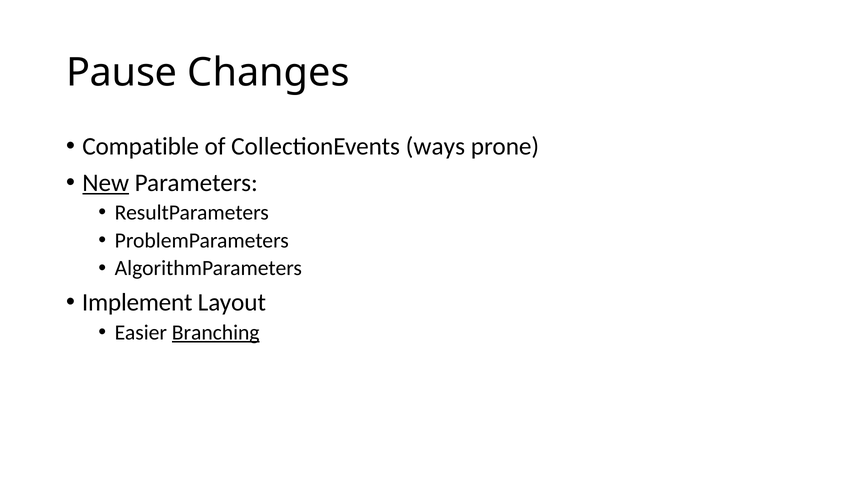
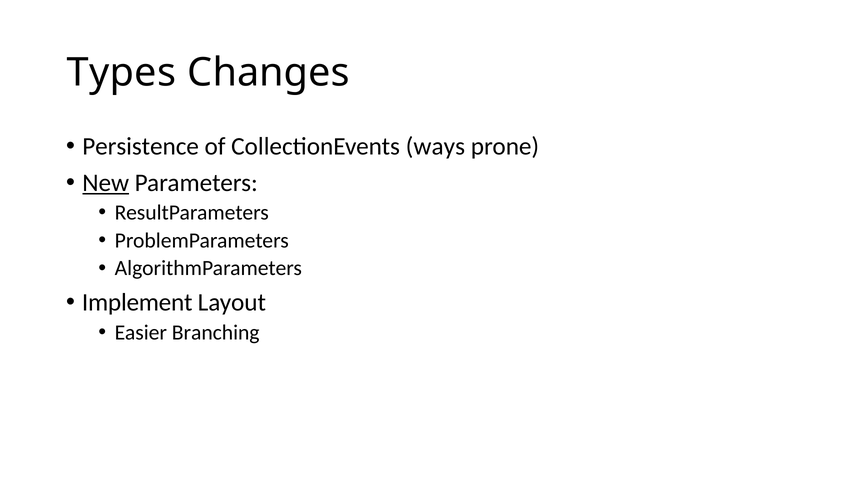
Pause: Pause -> Types
Compatible: Compatible -> Persistence
Branching underline: present -> none
